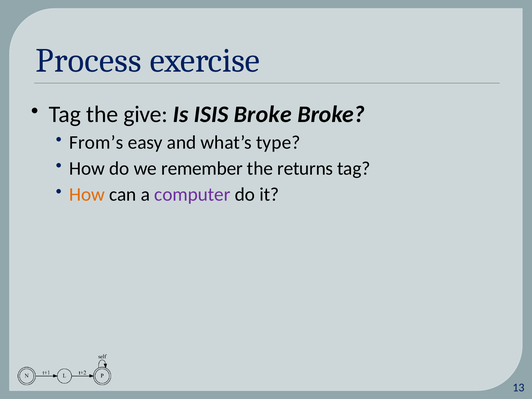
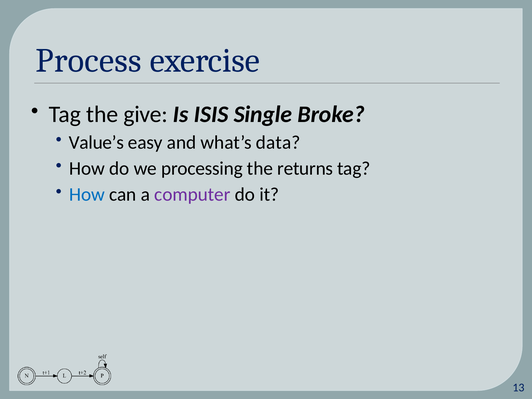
ISIS Broke: Broke -> Single
From’s: From’s -> Value’s
type: type -> data
remember: remember -> processing
How at (87, 195) colour: orange -> blue
